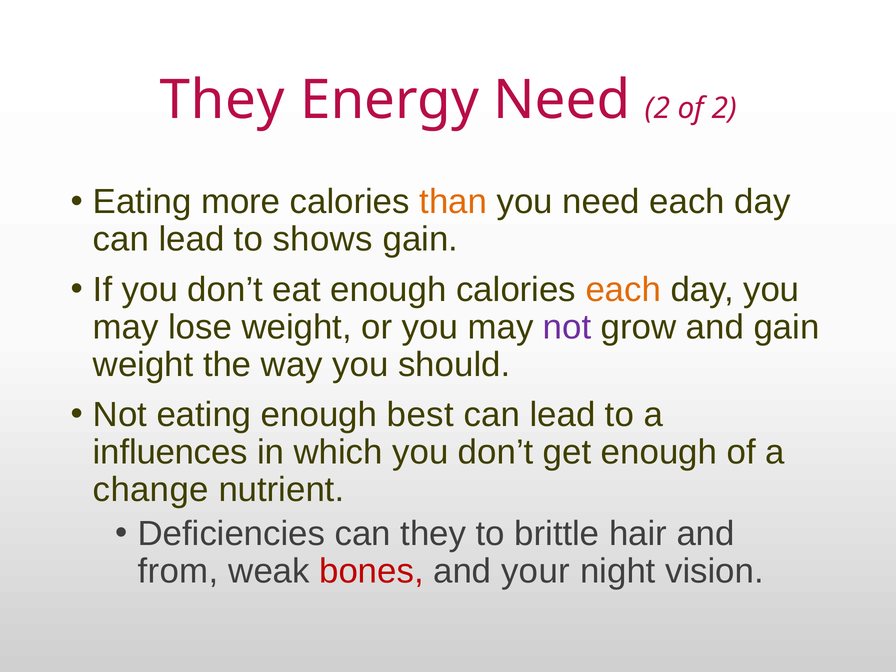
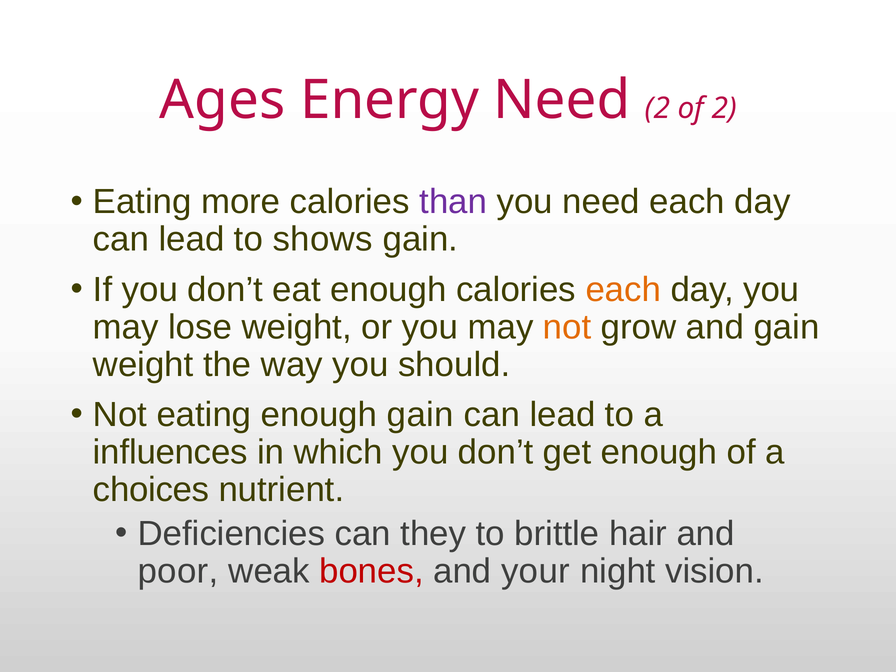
They at (222, 100): They -> Ages
than colour: orange -> purple
not at (567, 327) colour: purple -> orange
enough best: best -> gain
change: change -> choices
from: from -> poor
